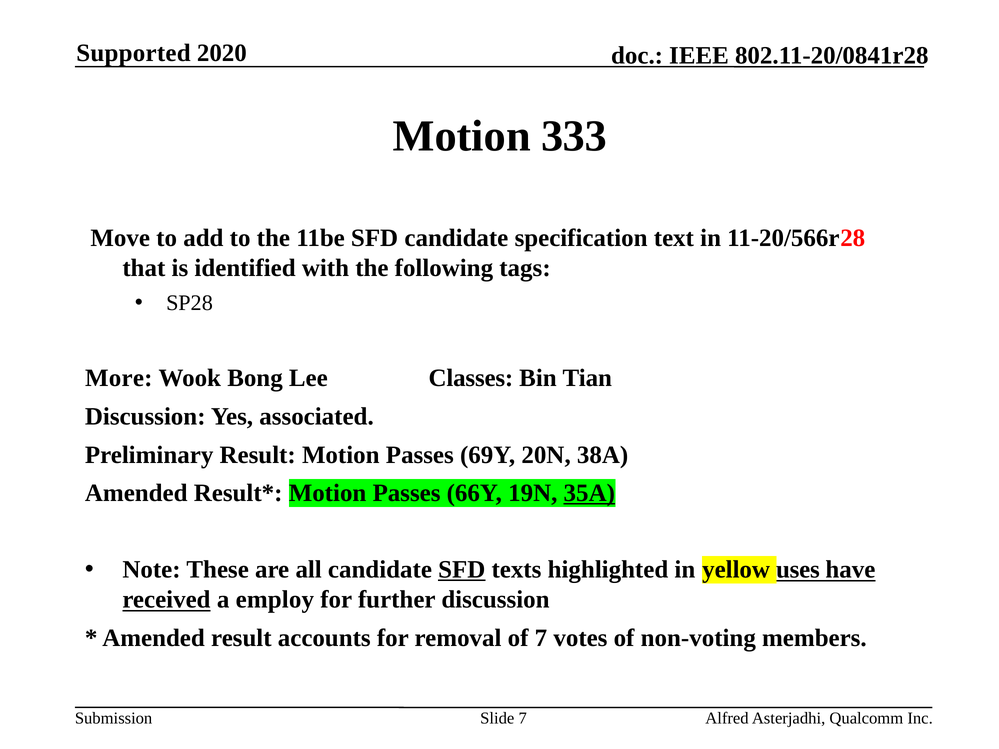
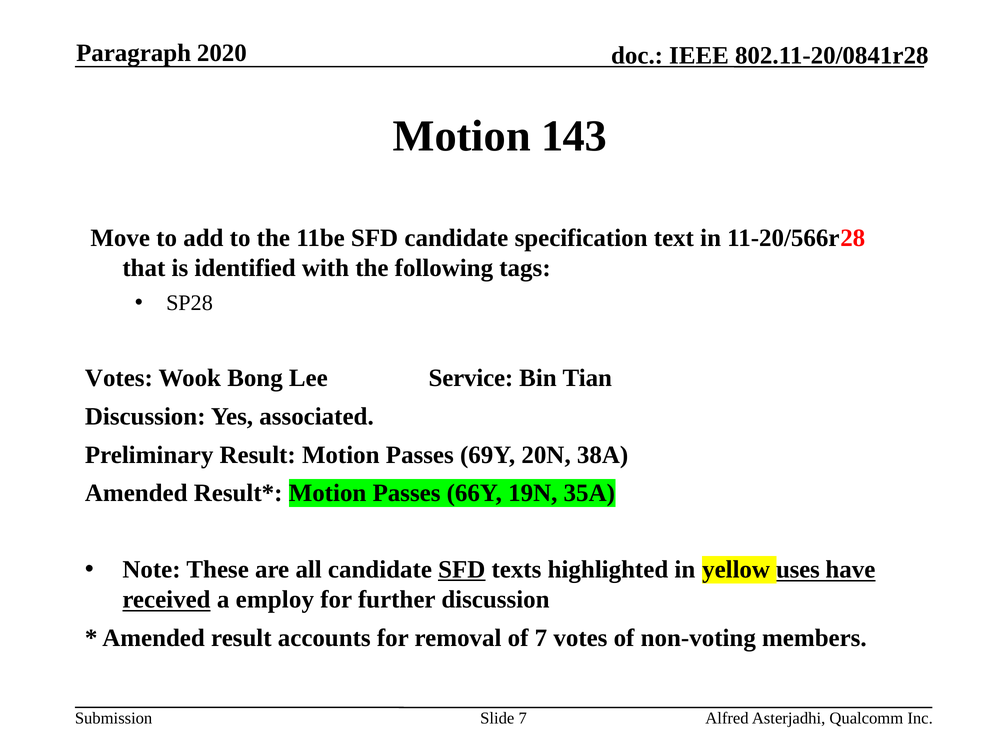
Supported: Supported -> Paragraph
333: 333 -> 143
More at (119, 378): More -> Votes
Classes: Classes -> Service
35A underline: present -> none
